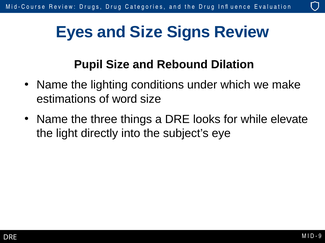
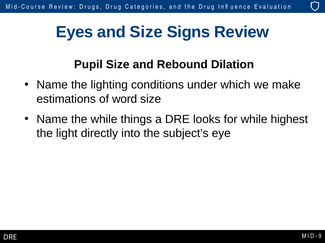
the three: three -> while
elevate: elevate -> highest
